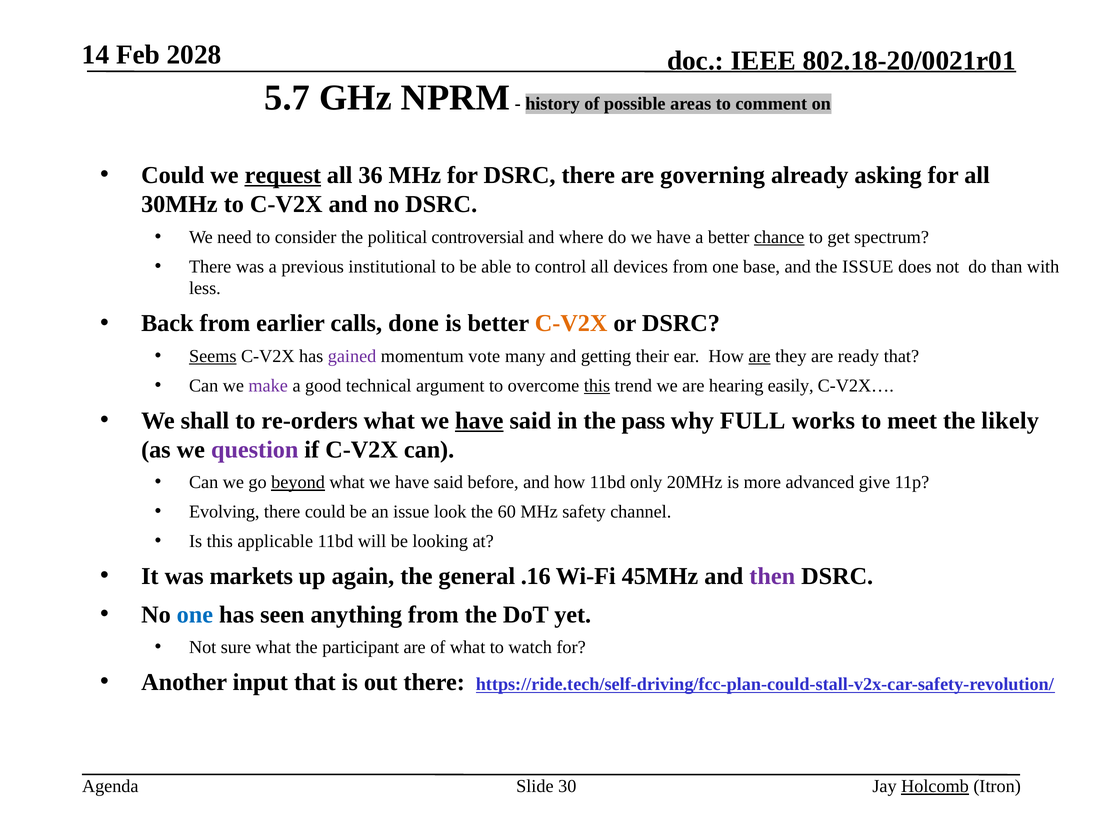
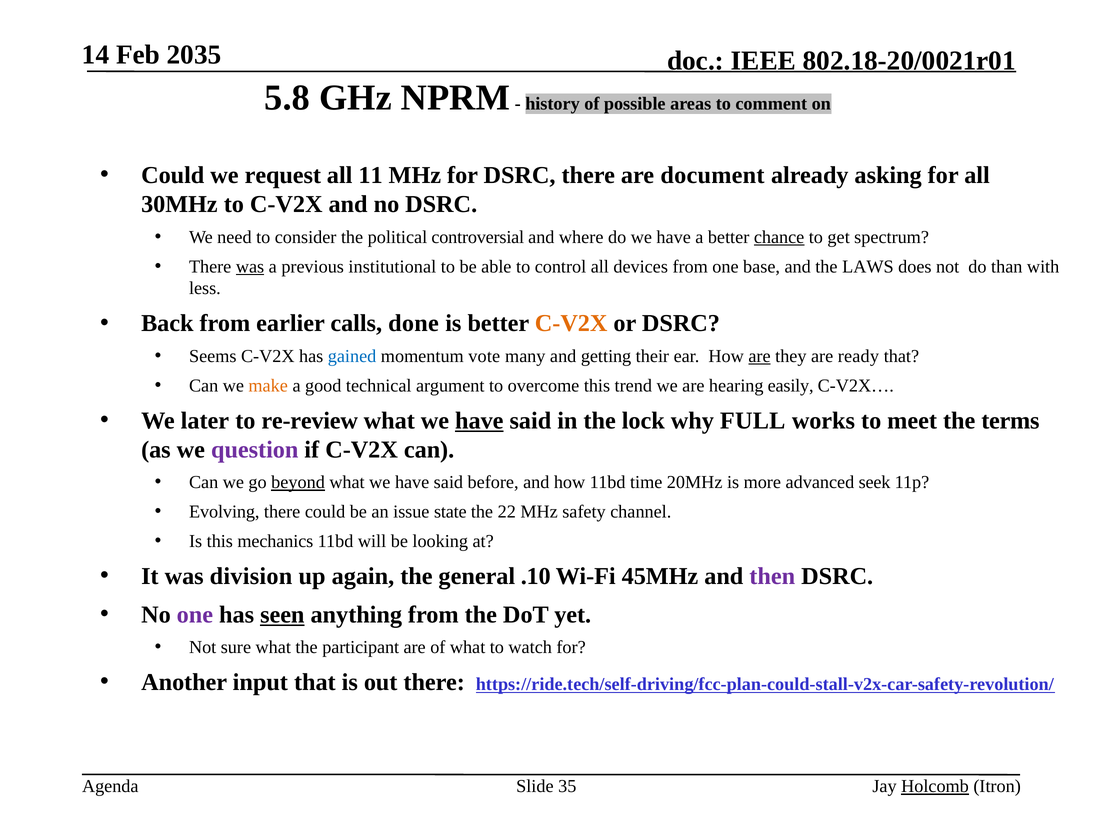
2028: 2028 -> 2035
5.7: 5.7 -> 5.8
request underline: present -> none
36: 36 -> 11
governing: governing -> document
was at (250, 266) underline: none -> present
the ISSUE: ISSUE -> LAWS
Seems underline: present -> none
gained colour: purple -> blue
make colour: purple -> orange
this at (597, 385) underline: present -> none
shall: shall -> later
re-orders: re-orders -> re-review
pass: pass -> lock
likely: likely -> terms
only: only -> time
give: give -> seek
look: look -> state
60: 60 -> 22
applicable: applicable -> mechanics
markets: markets -> division
.16: .16 -> .10
one at (195, 614) colour: blue -> purple
seen underline: none -> present
30: 30 -> 35
